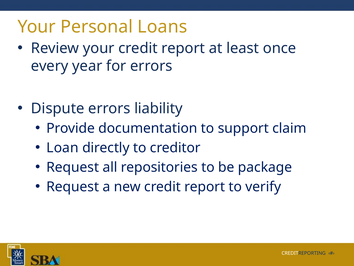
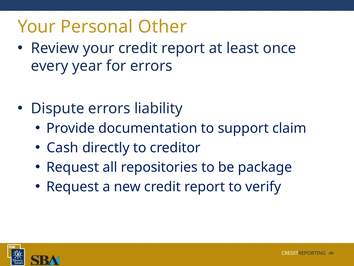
Loans: Loans -> Other
Loan: Loan -> Cash
